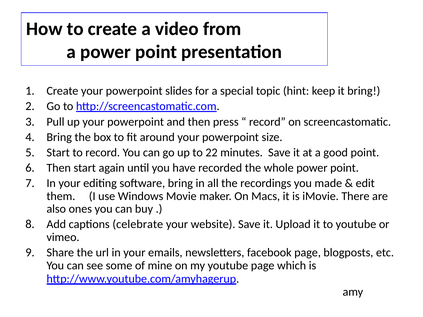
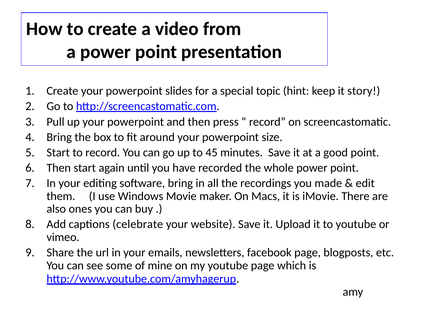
it bring: bring -> story
22: 22 -> 45
